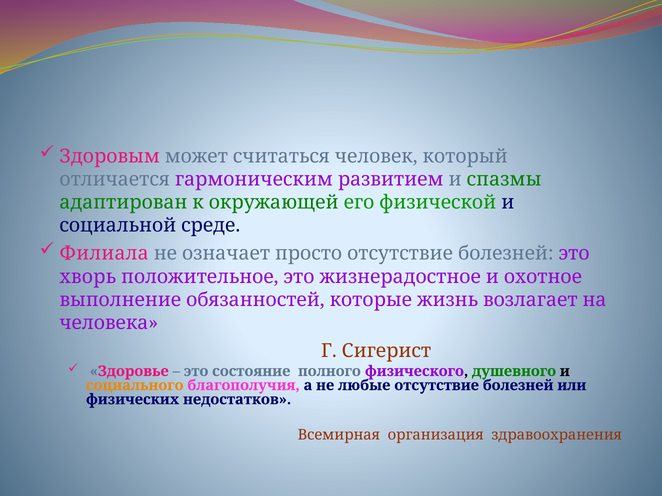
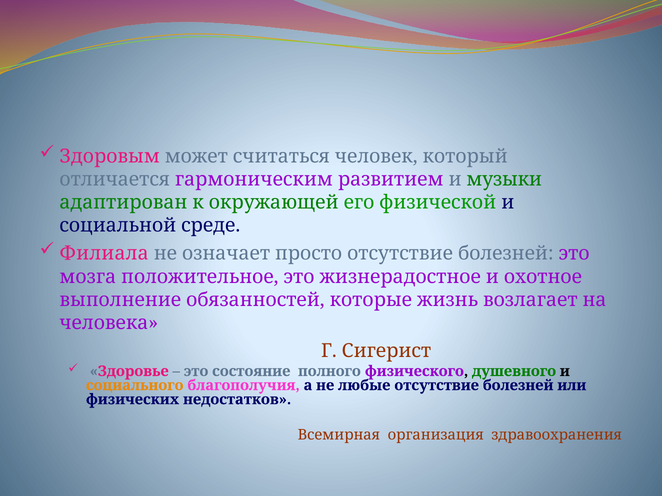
спазмы: спазмы -> музыки
хворь: хворь -> мозга
